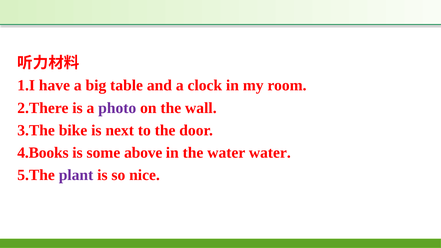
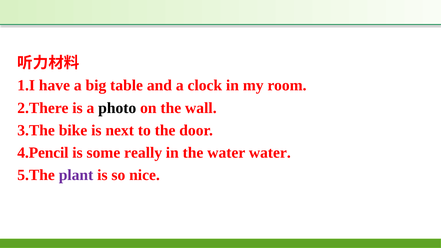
photo colour: purple -> black
4.Books: 4.Books -> 4.Pencil
above: above -> really
